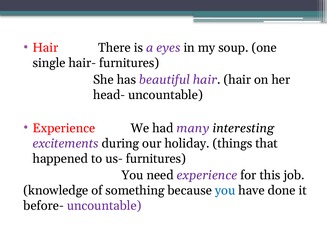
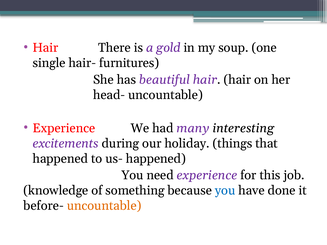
eyes: eyes -> gold
us- furnitures: furnitures -> happened
uncountable at (104, 206) colour: purple -> orange
